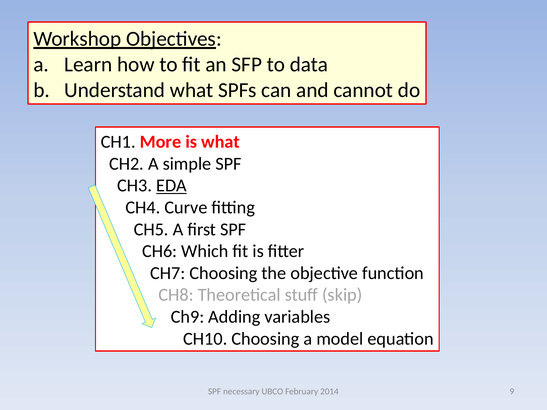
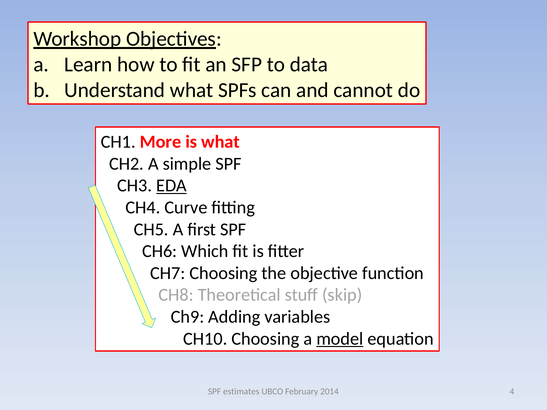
model underline: none -> present
necessary: necessary -> estimates
9: 9 -> 4
